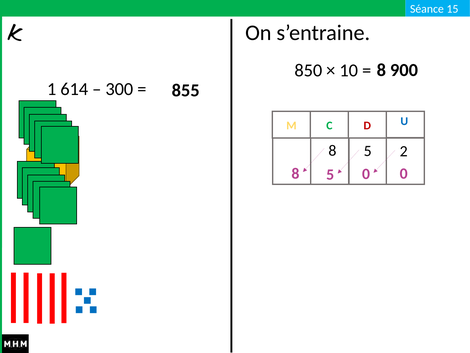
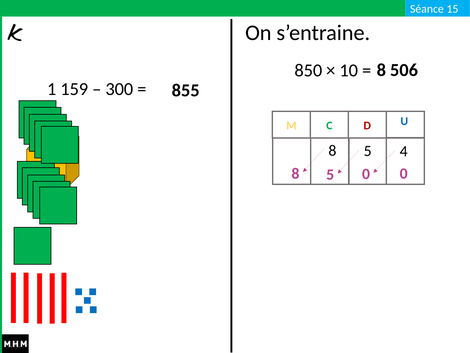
900: 900 -> 506
614: 614 -> 159
2: 2 -> 4
